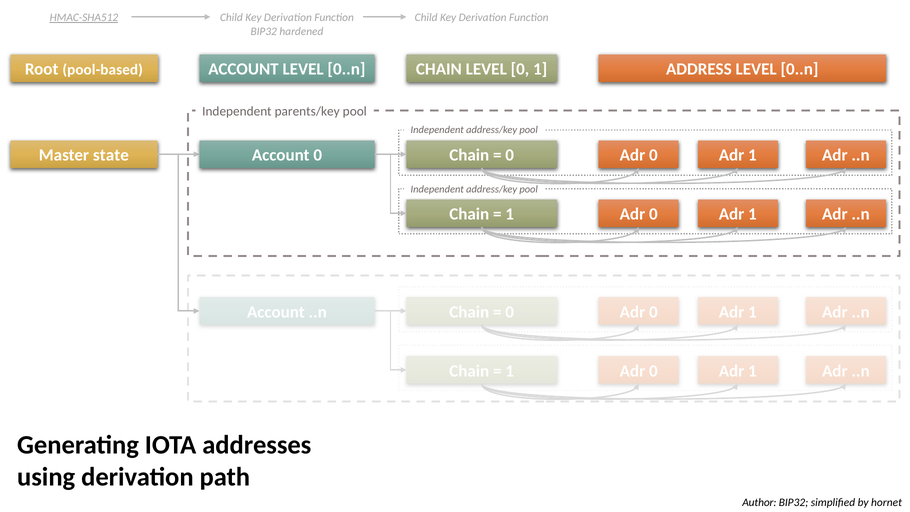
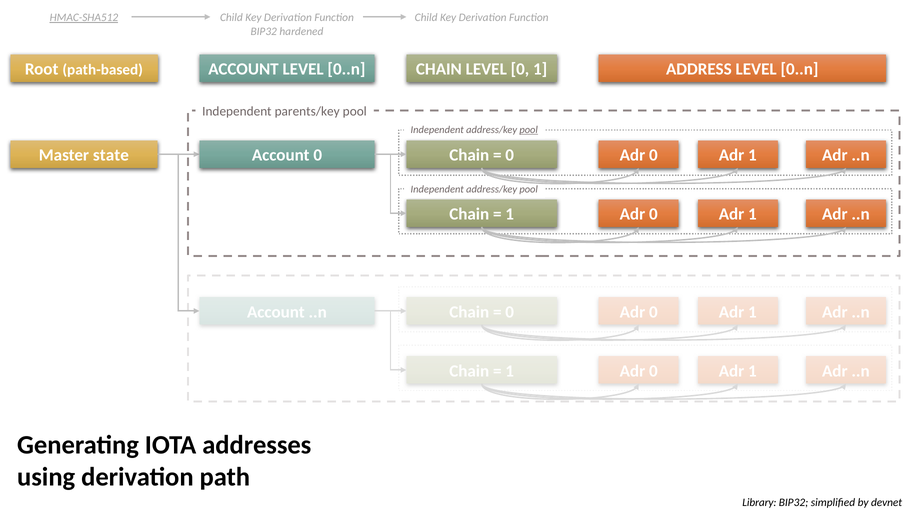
pool-based: pool-based -> path-based
pool at (529, 130) underline: none -> present
Author: Author -> Library
hornet: hornet -> devnet
